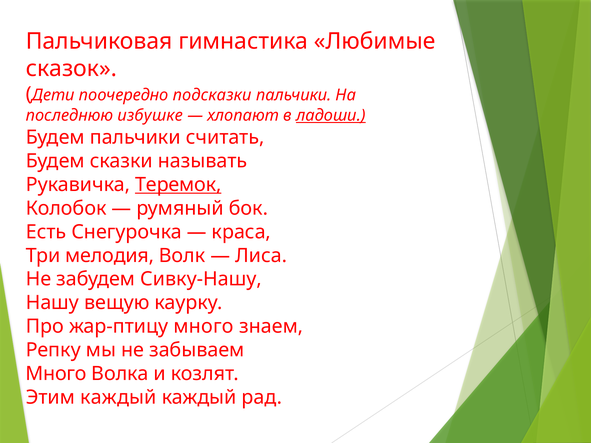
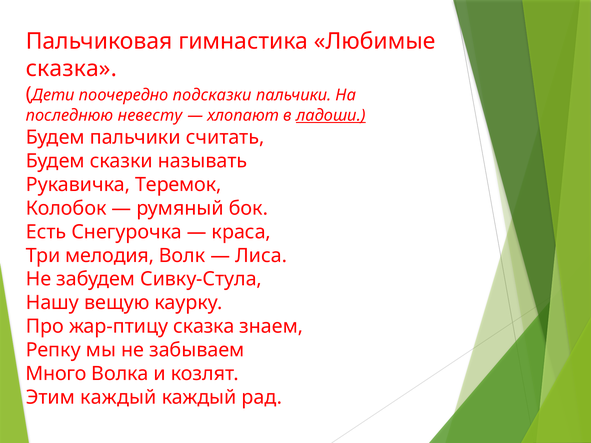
сказок at (71, 69): сказок -> сказка
избушке: избушке -> невесту
Теремок underline: present -> none
Сивку-Нашу: Сивку-Нашу -> Сивку-Стула
жар-птицу много: много -> сказка
